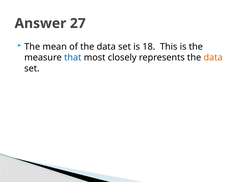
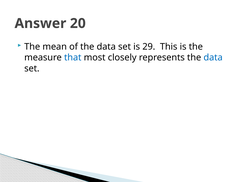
27: 27 -> 20
18: 18 -> 29
data at (213, 58) colour: orange -> blue
